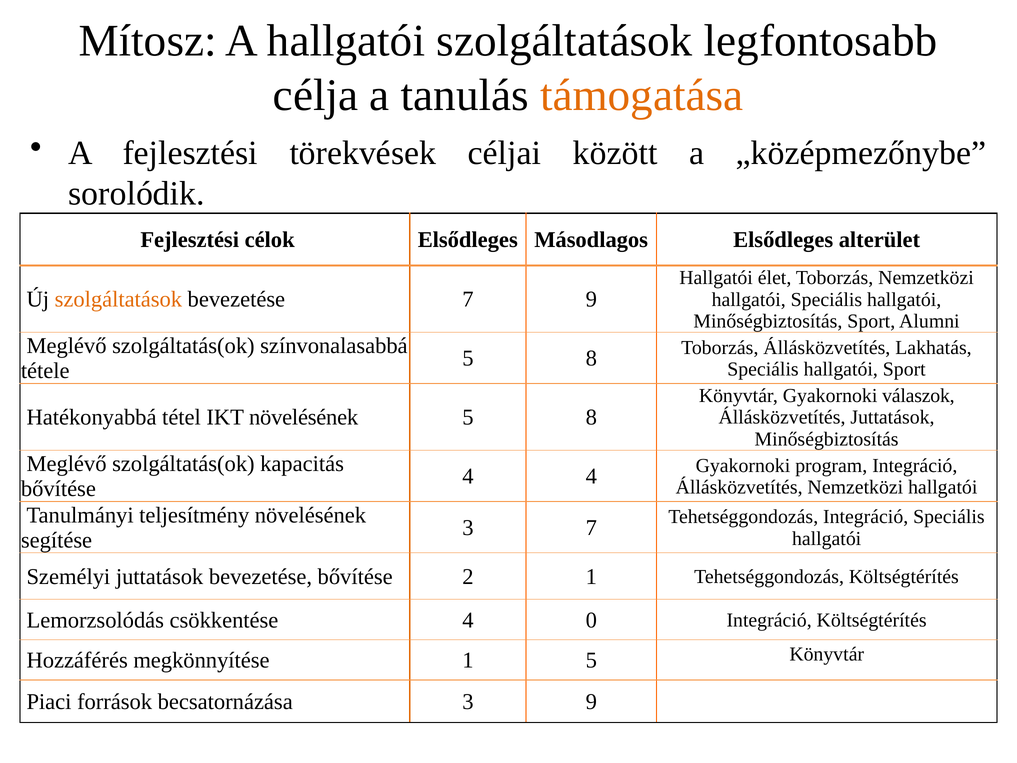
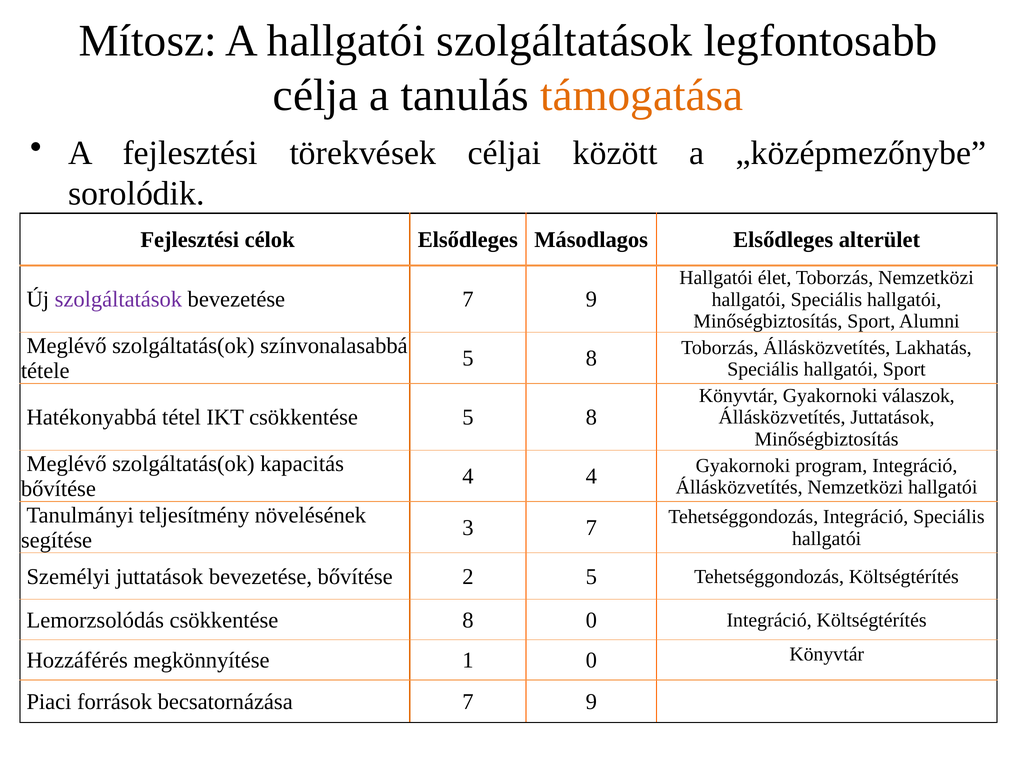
szolgáltatások at (118, 299) colour: orange -> purple
IKT növelésének: növelésének -> csökkentése
2 1: 1 -> 5
csökkentése 4: 4 -> 8
1 5: 5 -> 0
becsatornázása 3: 3 -> 7
